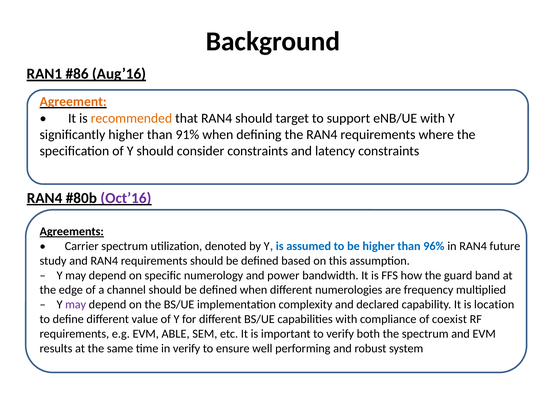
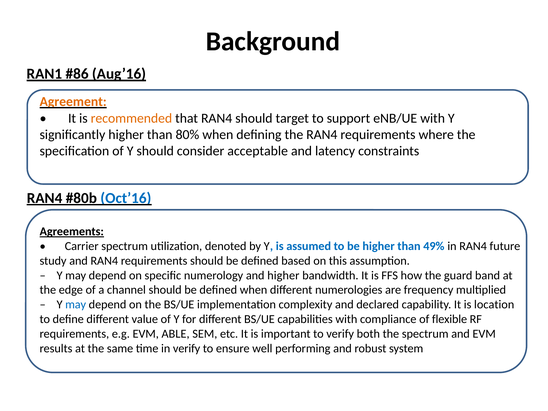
91%: 91% -> 80%
consider constraints: constraints -> acceptable
Oct’16 colour: purple -> blue
96%: 96% -> 49%
and power: power -> higher
may at (76, 305) colour: purple -> blue
coexist: coexist -> flexible
